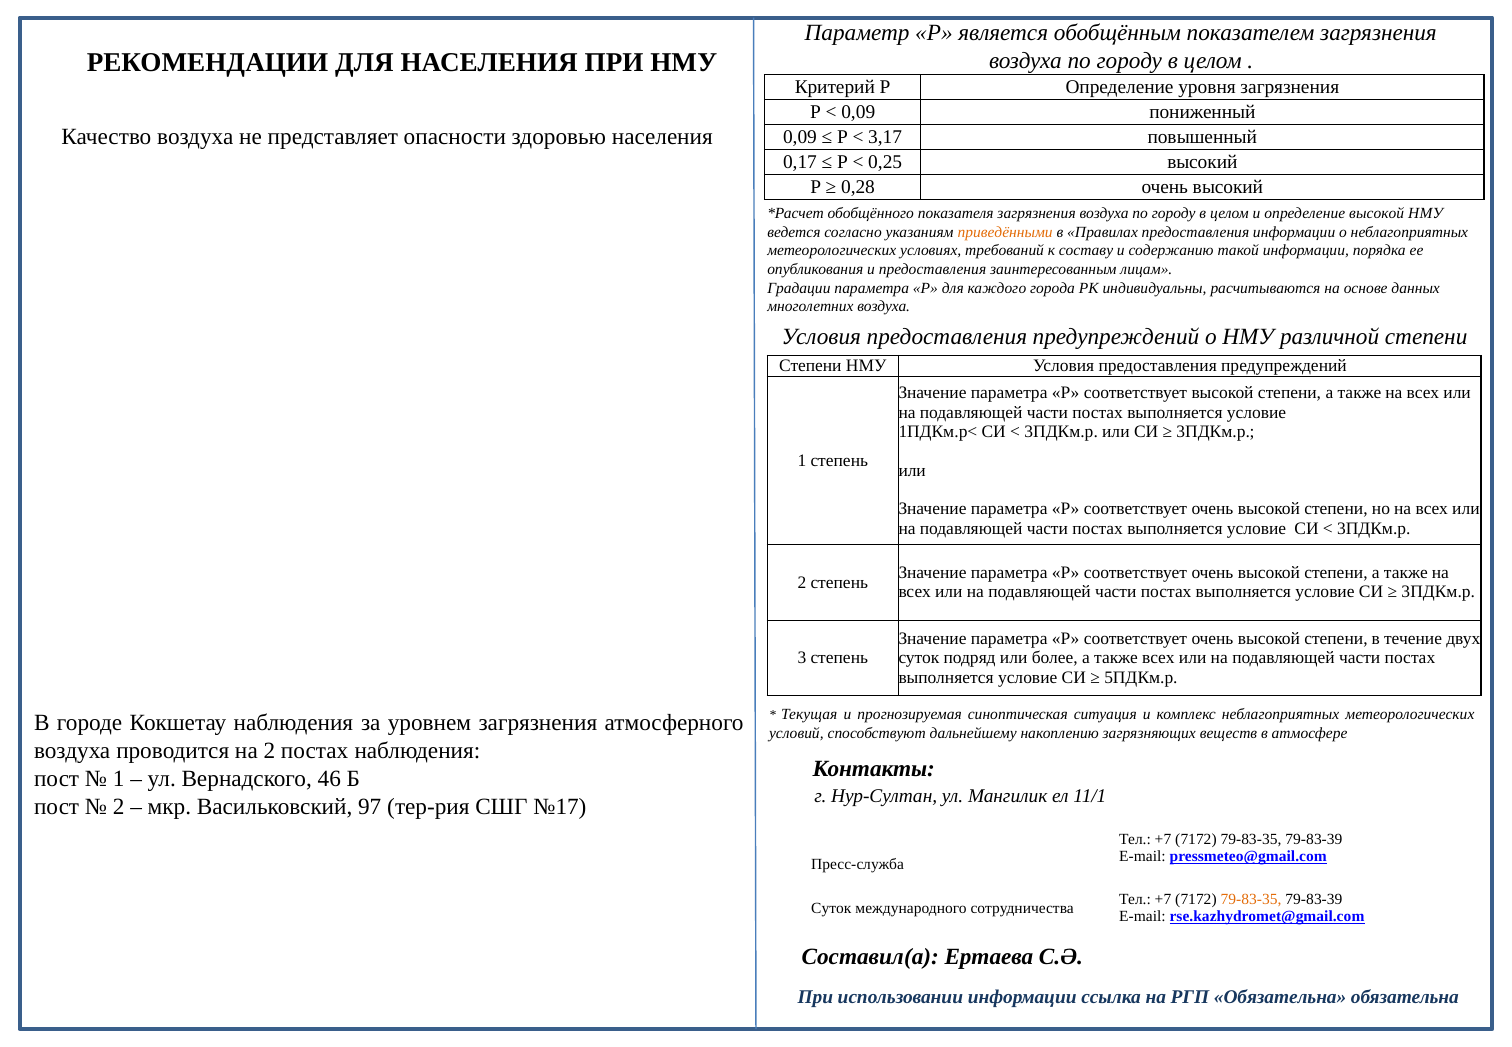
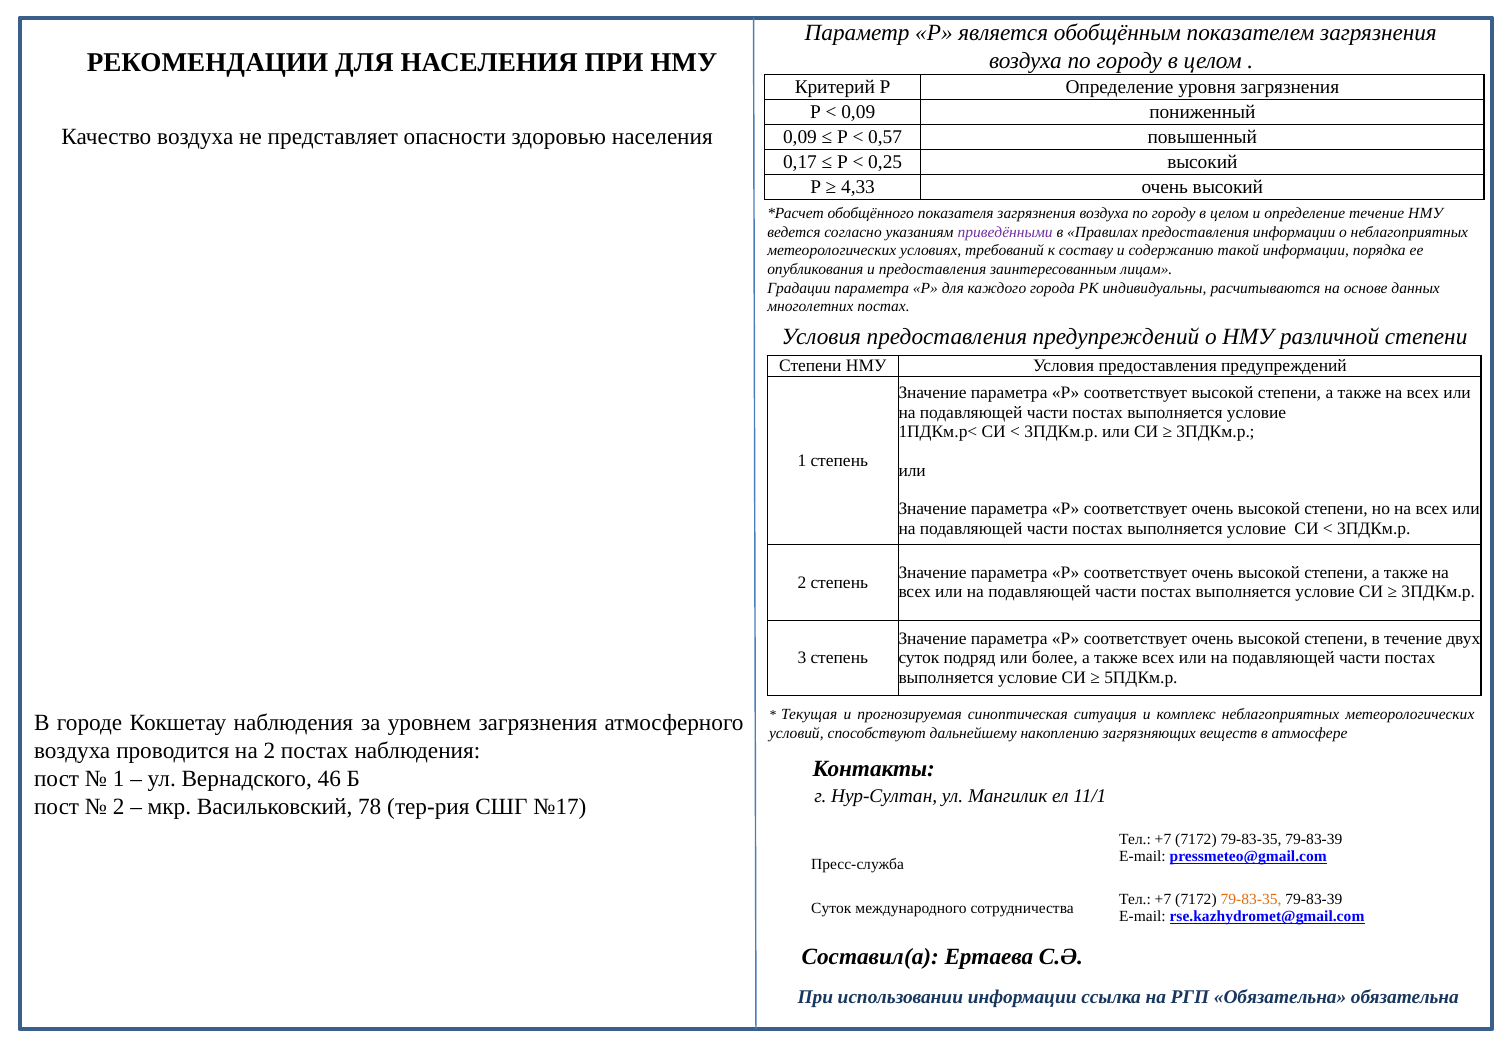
3,17: 3,17 -> 0,57
0,28: 0,28 -> 4,33
определение высокой: высокой -> течение
приведёнными colour: orange -> purple
многолетних воздуха: воздуха -> постах
97: 97 -> 78
